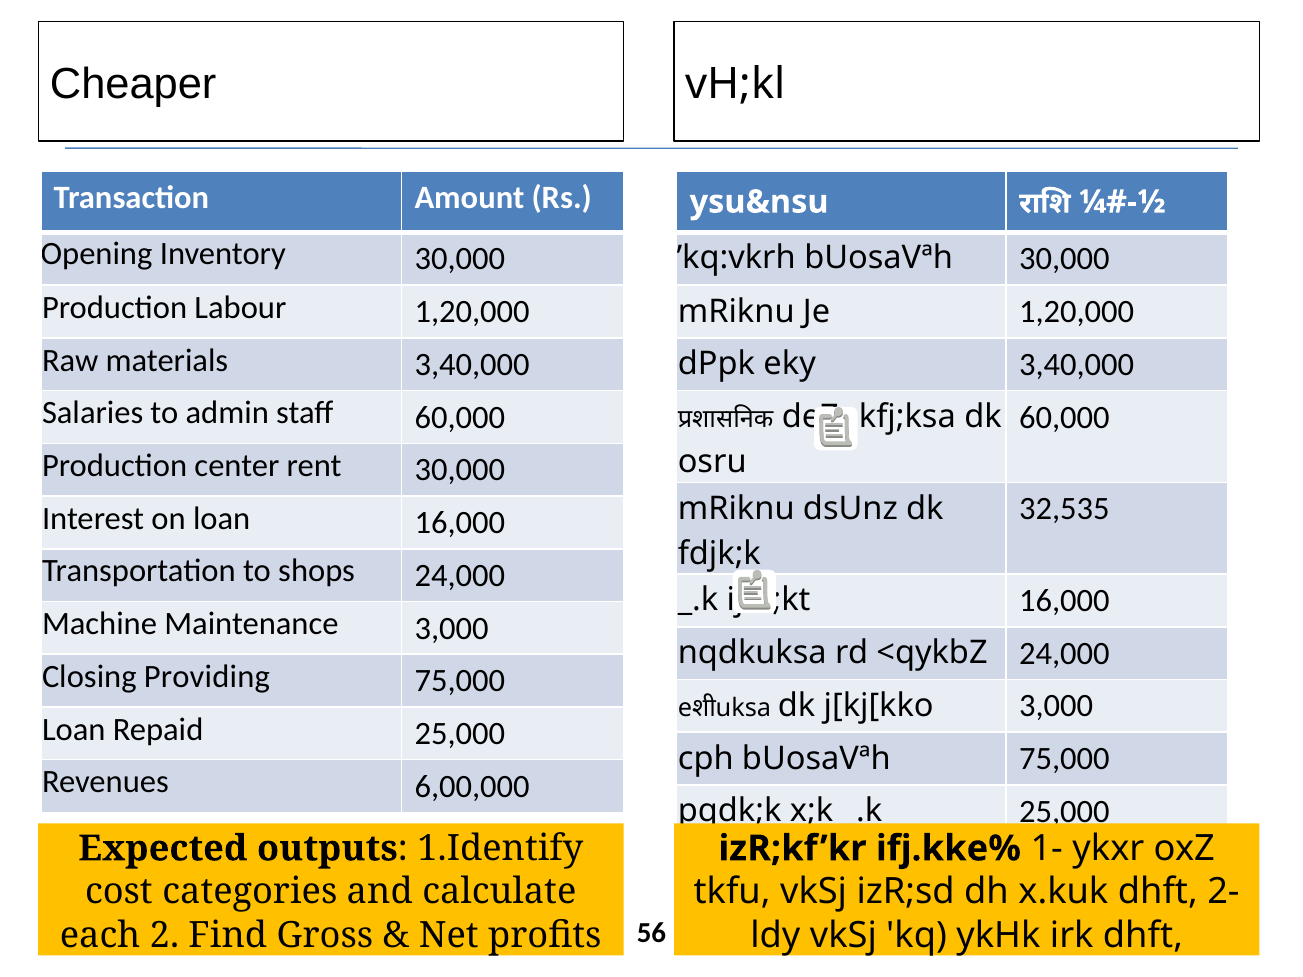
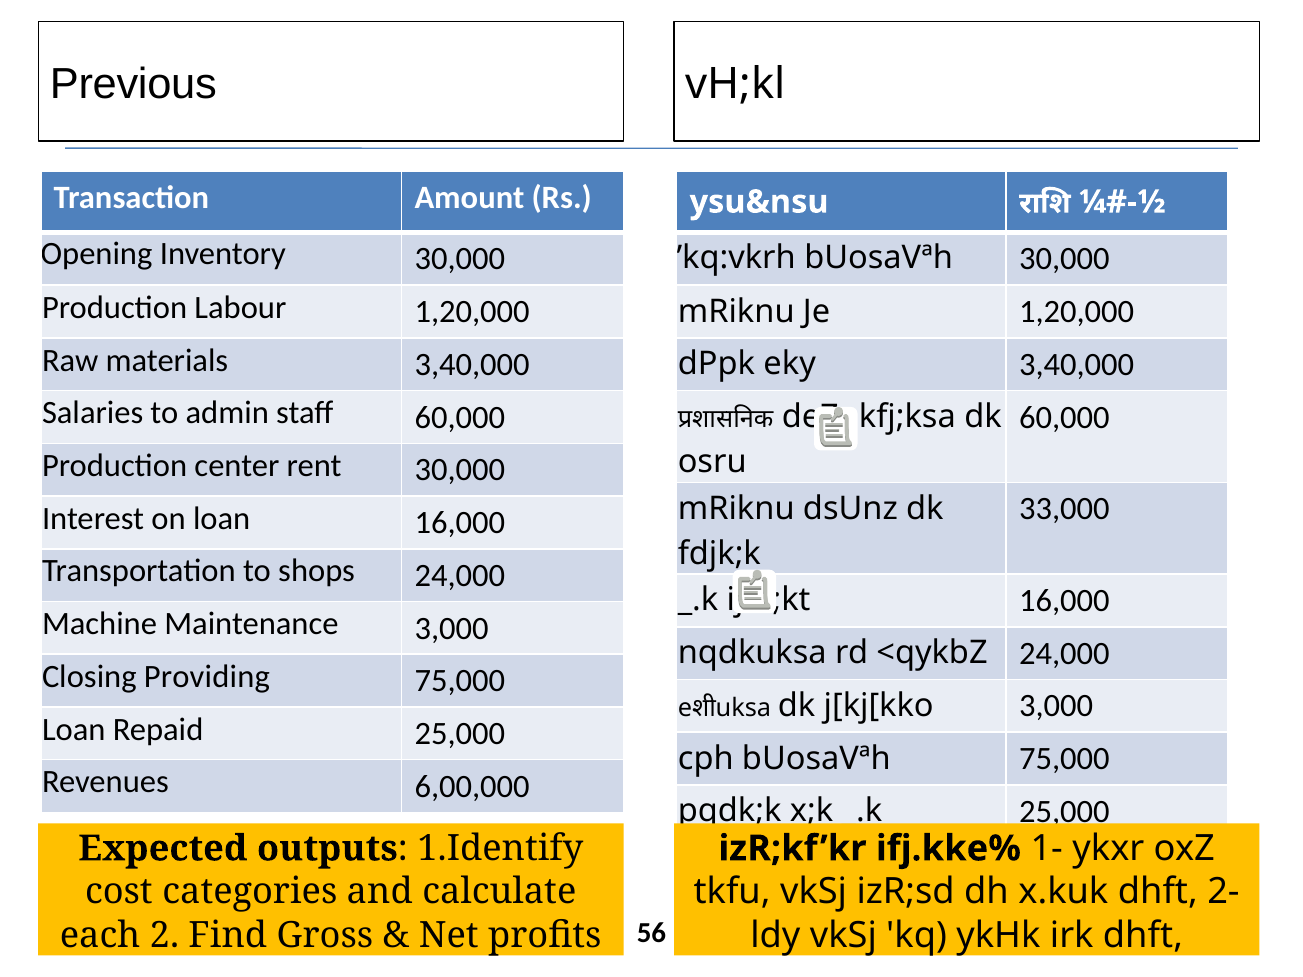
Cheaper: Cheaper -> Previous
32,535: 32,535 -> 33,000
